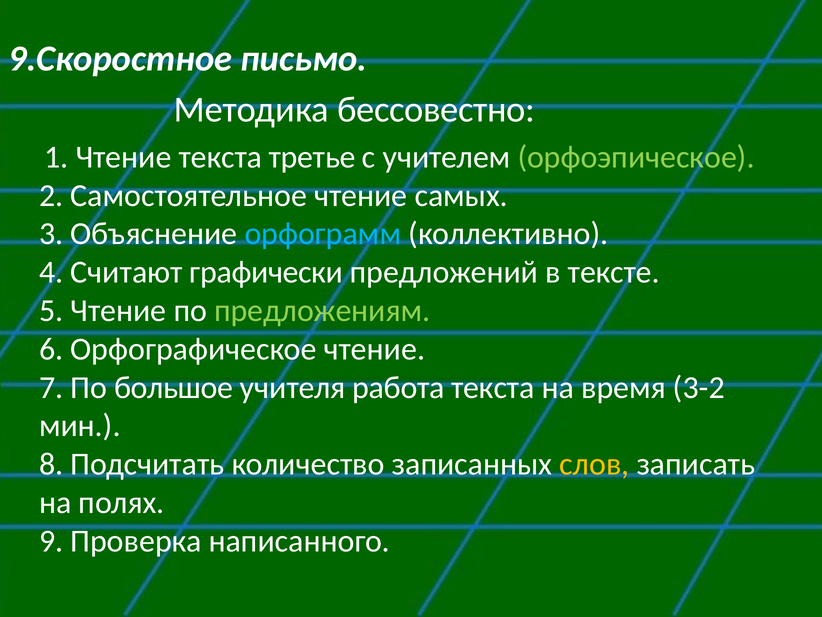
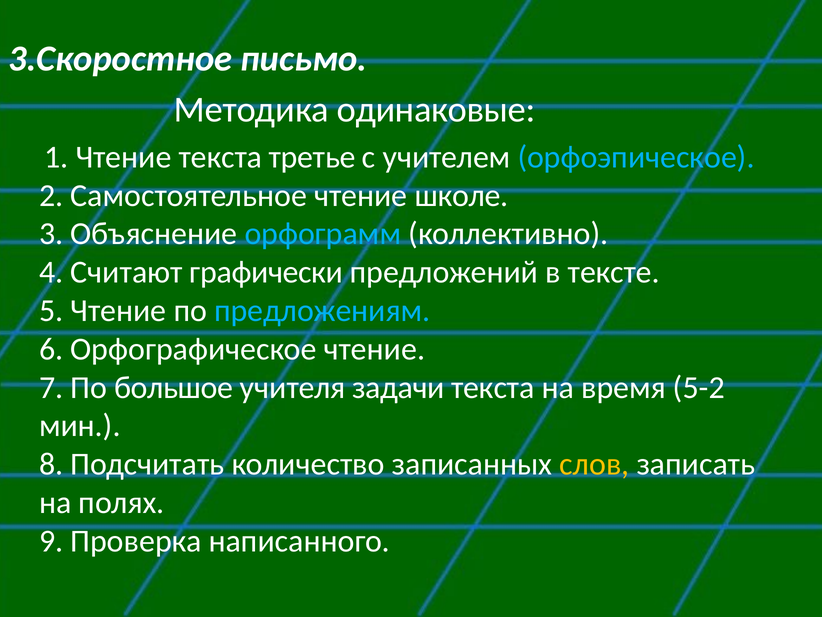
9.Скоростное: 9.Скоростное -> 3.Скоростное
бессовестно: бессовестно -> одинаковые
орфоэпическое colour: light green -> light blue
самых: самых -> школе
предложениям colour: light green -> light blue
работа: работа -> задачи
3-2: 3-2 -> 5-2
